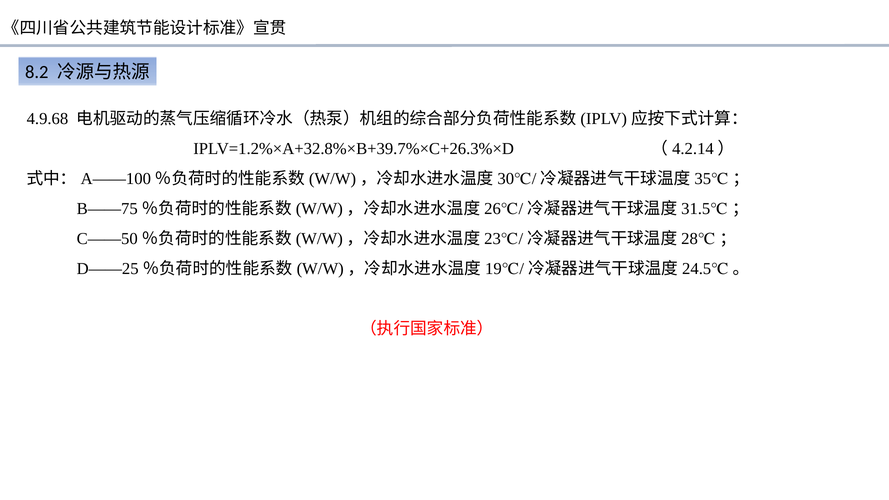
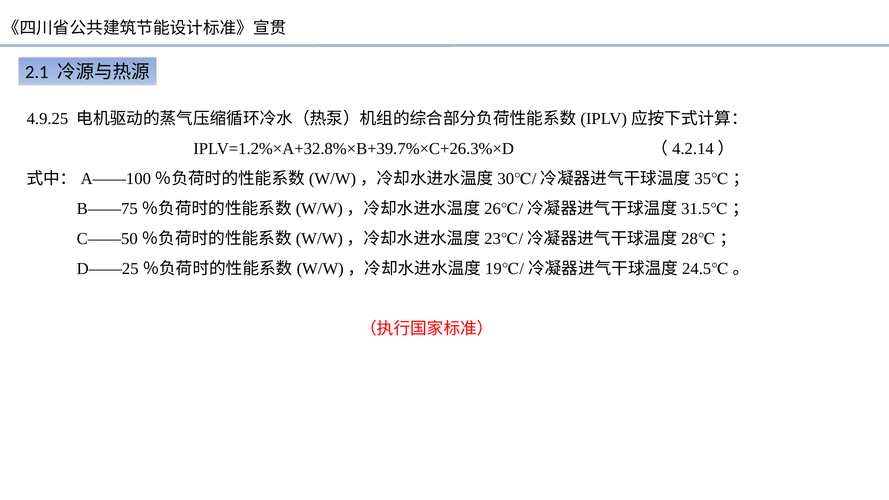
8.2: 8.2 -> 2.1
4.9.68: 4.9.68 -> 4.9.25
